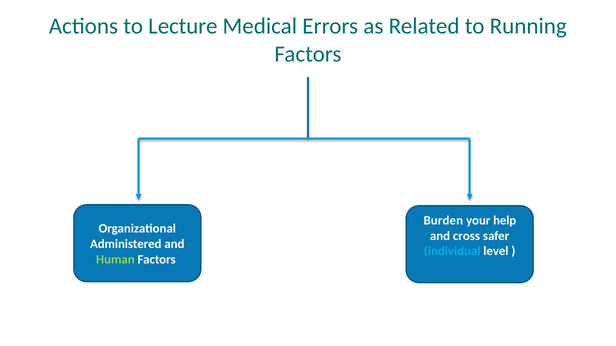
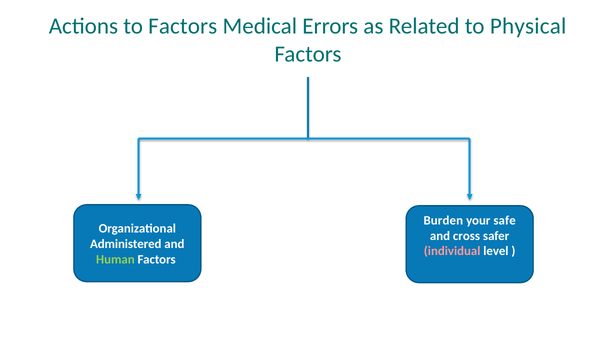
to Lecture: Lecture -> Factors
Running: Running -> Physical
help: help -> safe
individual colour: light blue -> pink
